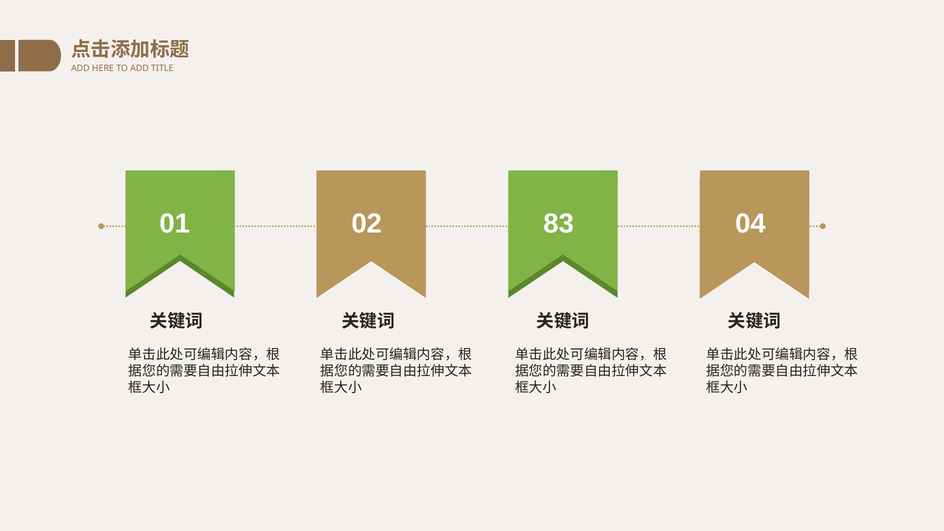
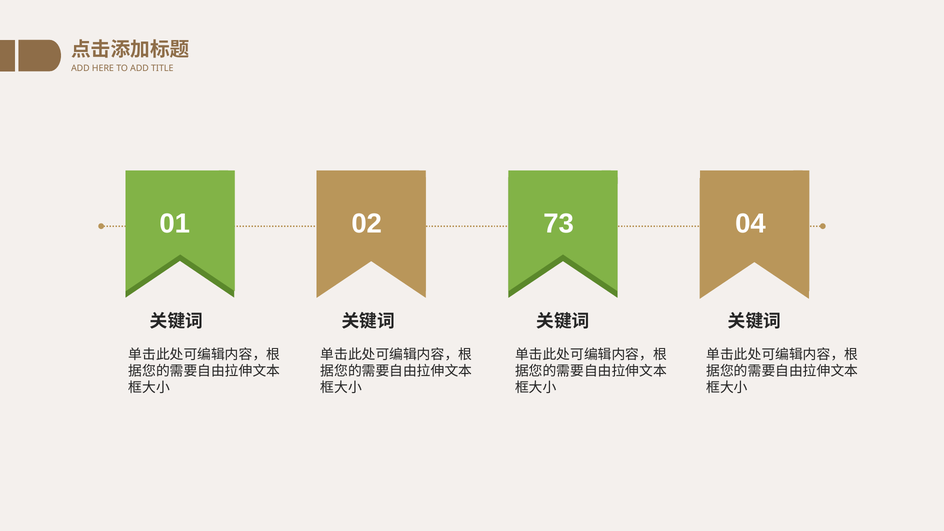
83: 83 -> 73
